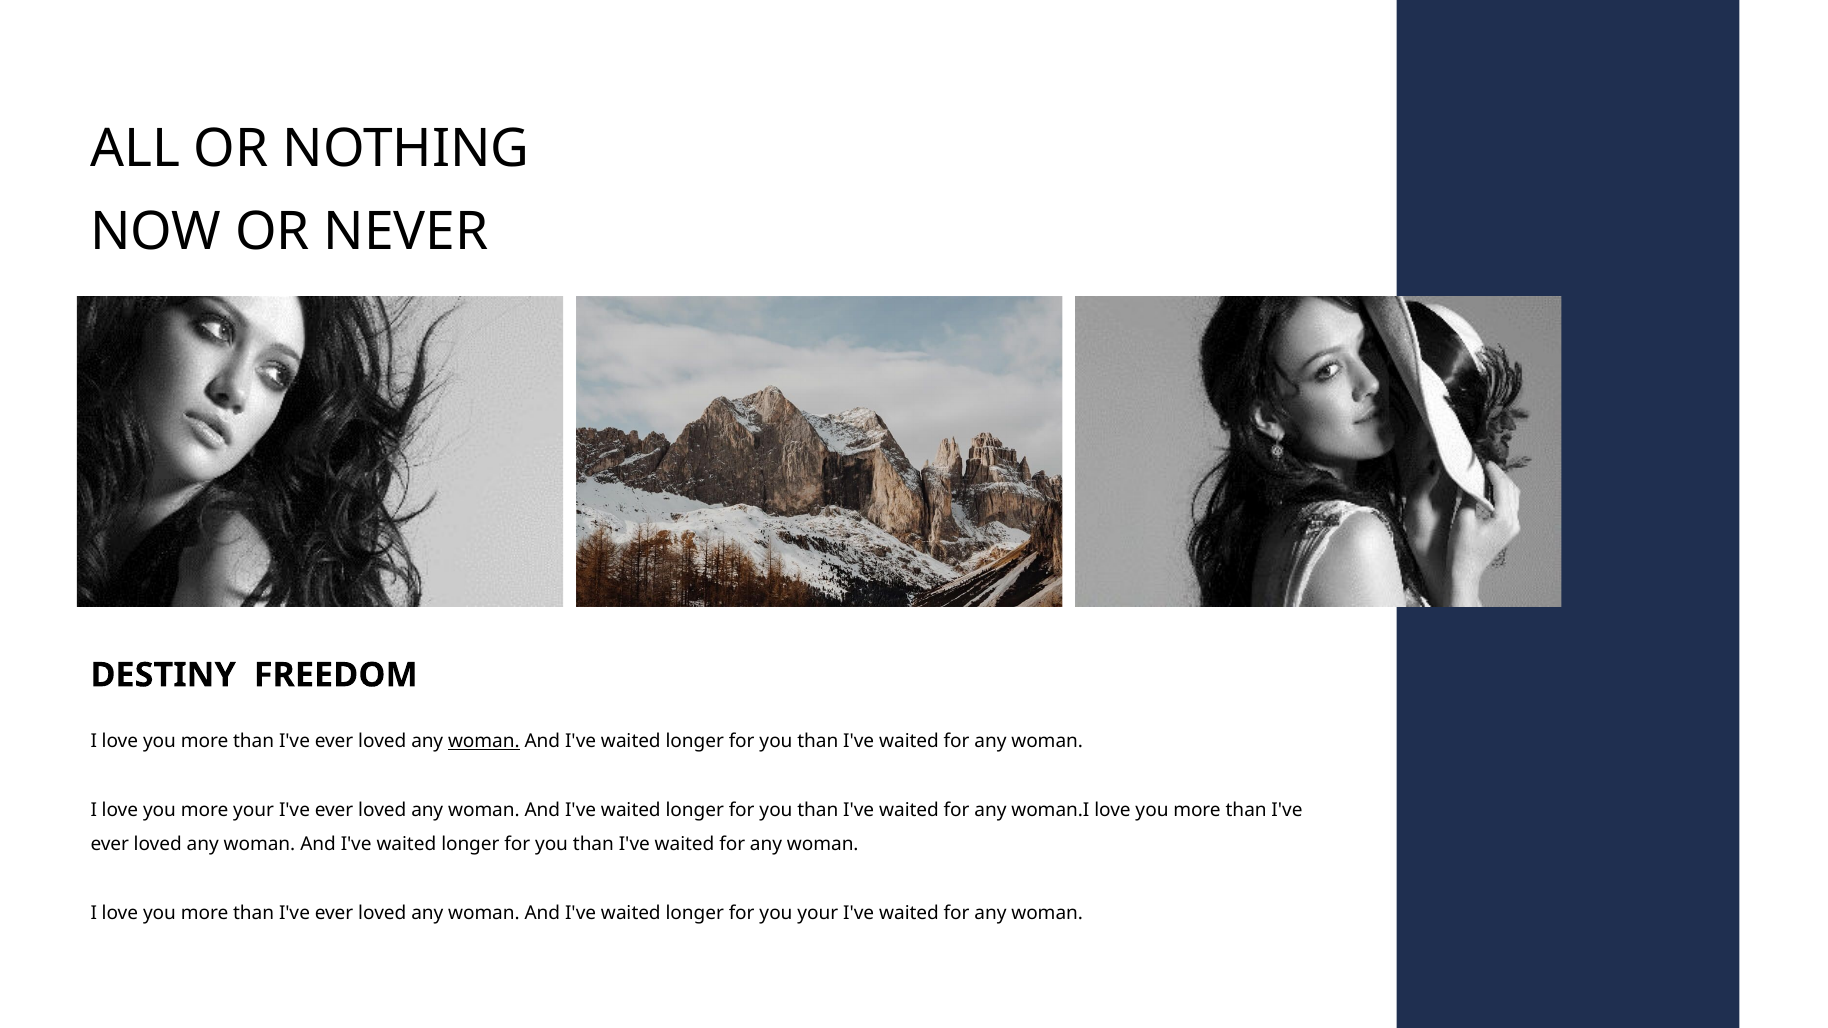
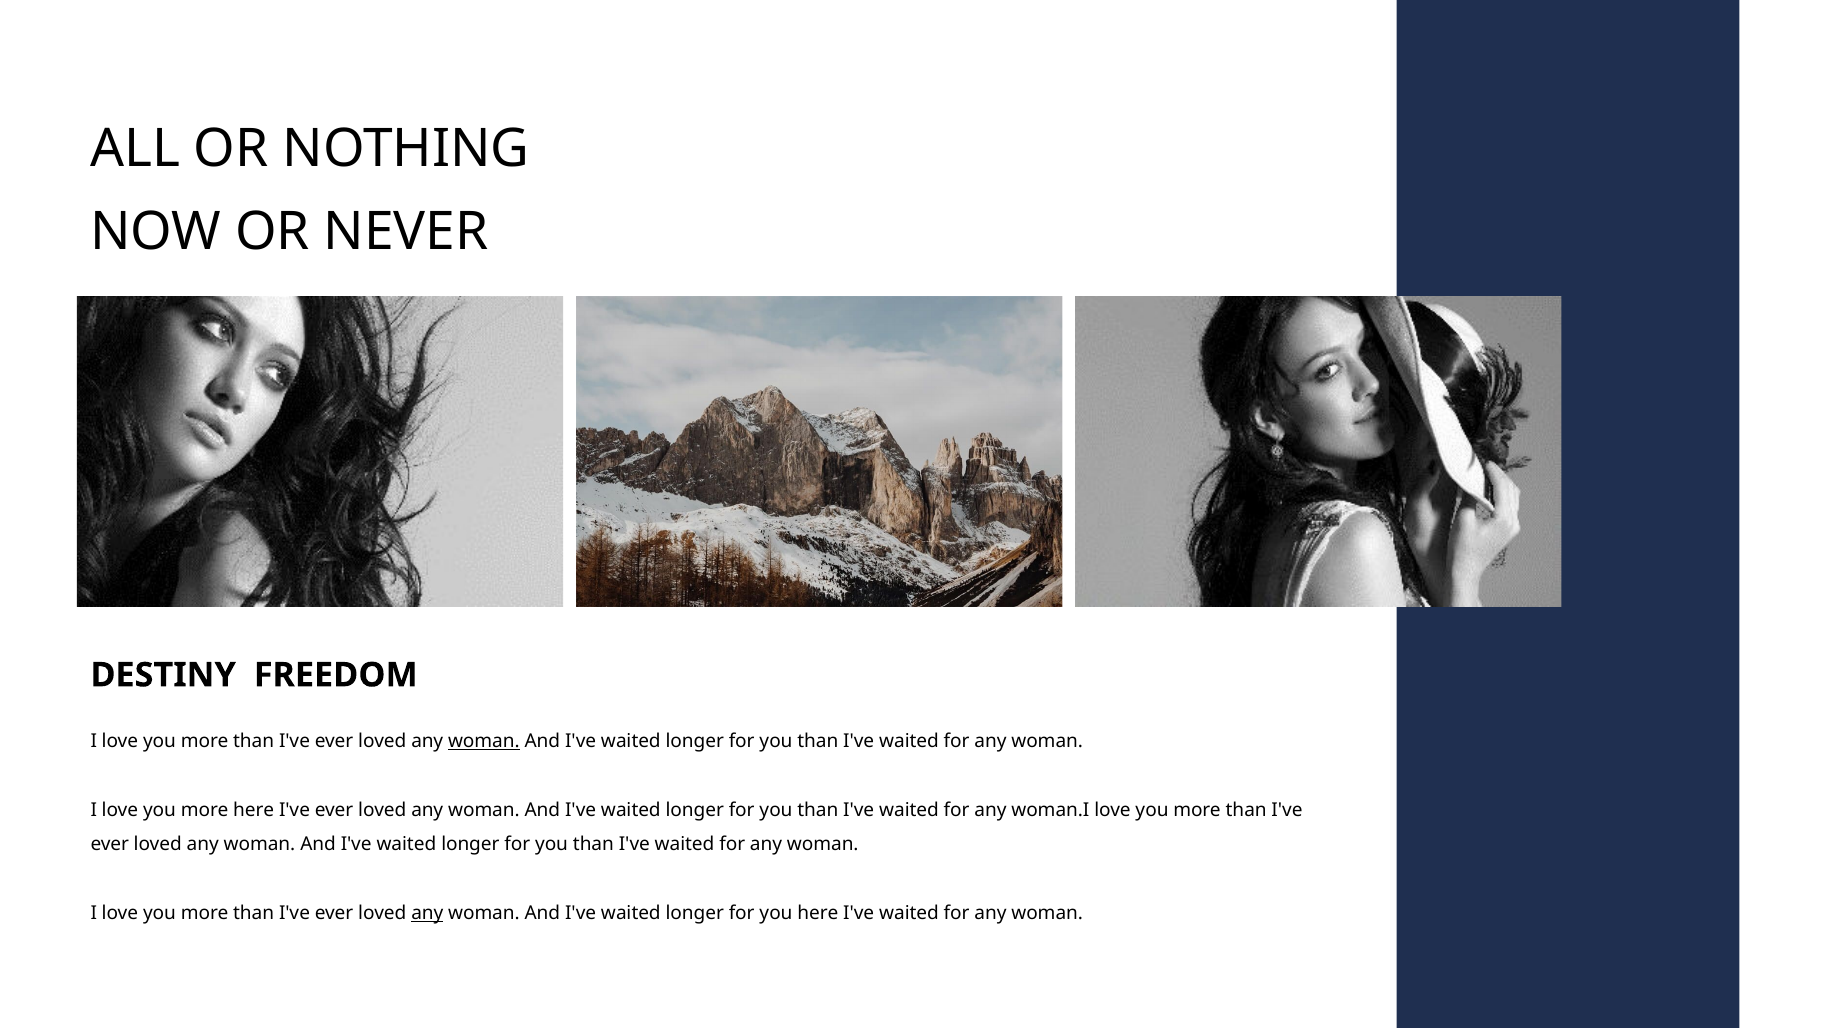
more your: your -> here
any at (427, 913) underline: none -> present
you your: your -> here
